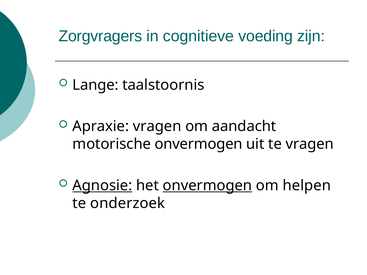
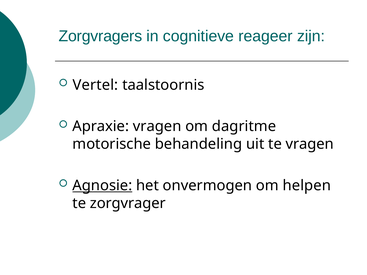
voeding: voeding -> reageer
Lange: Lange -> Vertel
aandacht: aandacht -> dagritme
motorische onvermogen: onvermogen -> behandeling
onvermogen at (207, 186) underline: present -> none
onderzoek: onderzoek -> zorgvrager
